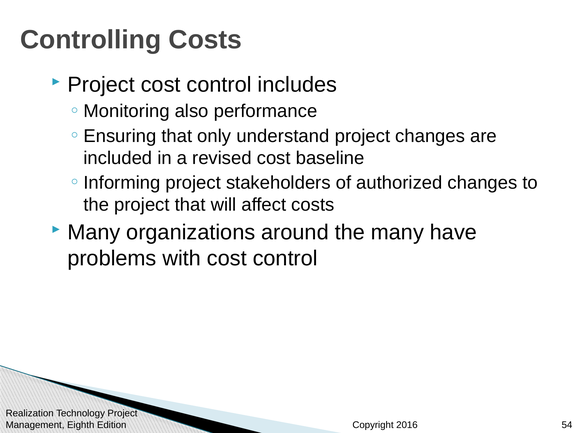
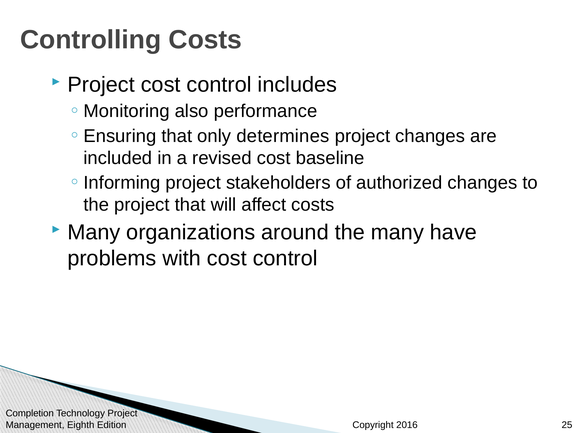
understand: understand -> determines
Realization: Realization -> Completion
54: 54 -> 25
